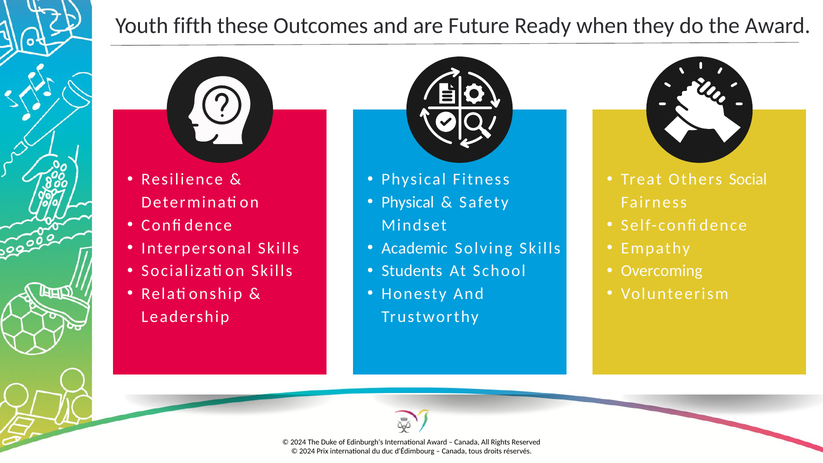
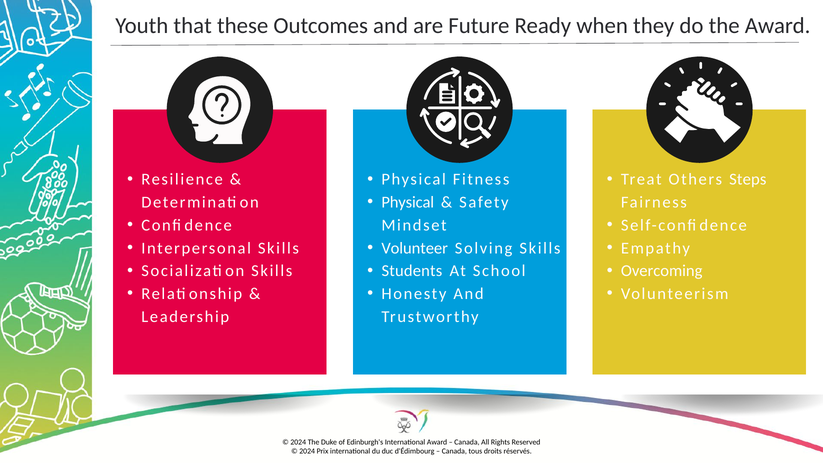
fifth: fifth -> that
Social: Social -> Steps
Academic: Academic -> Volunteer
